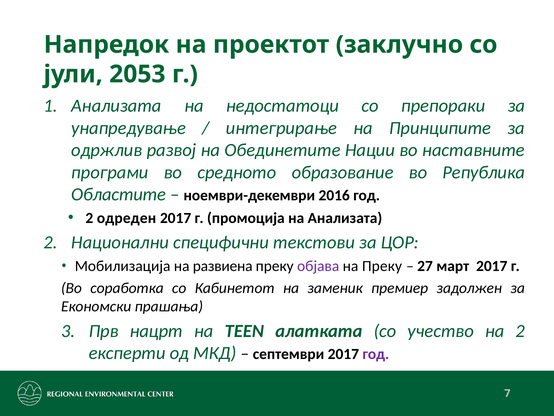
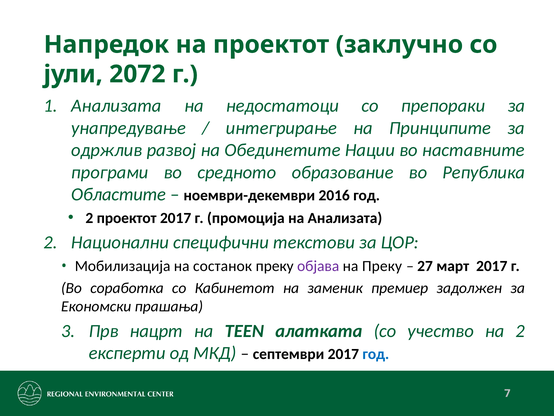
2053: 2053 -> 2072
2 одреден: одреден -> проектот
развиена: развиена -> состанок
год at (376, 354) colour: purple -> blue
